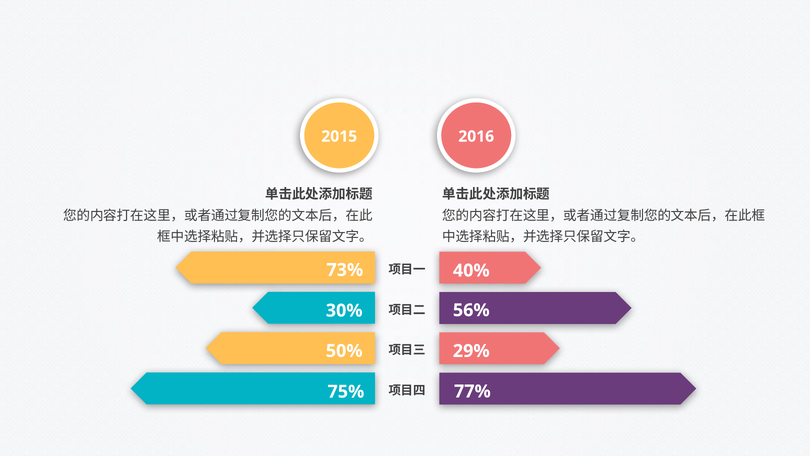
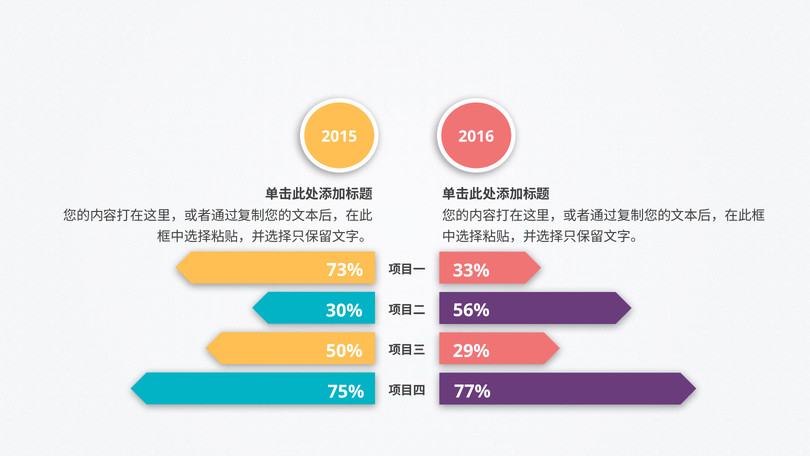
40%: 40% -> 33%
